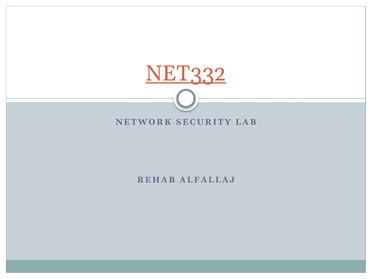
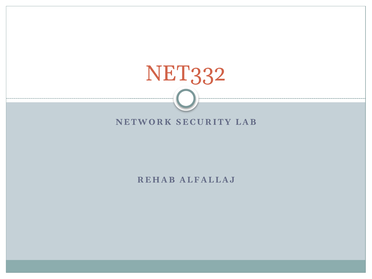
NET332 underline: present -> none
